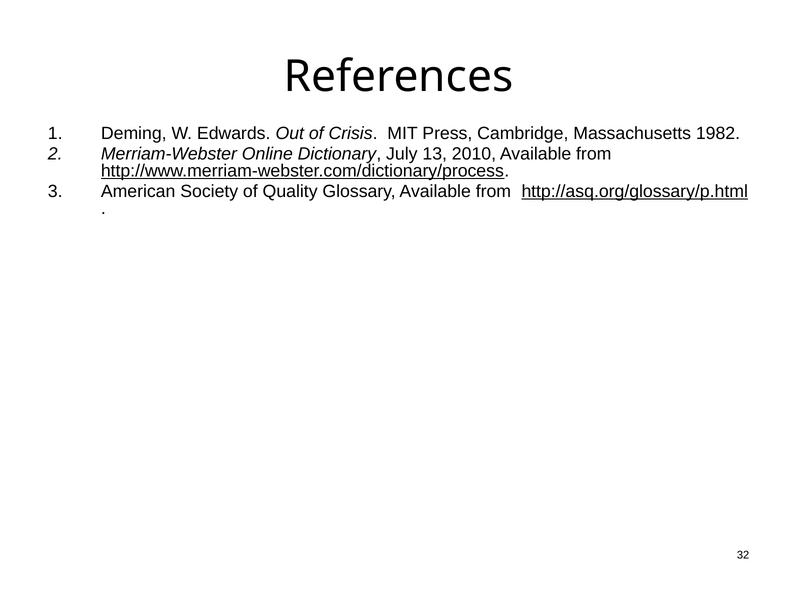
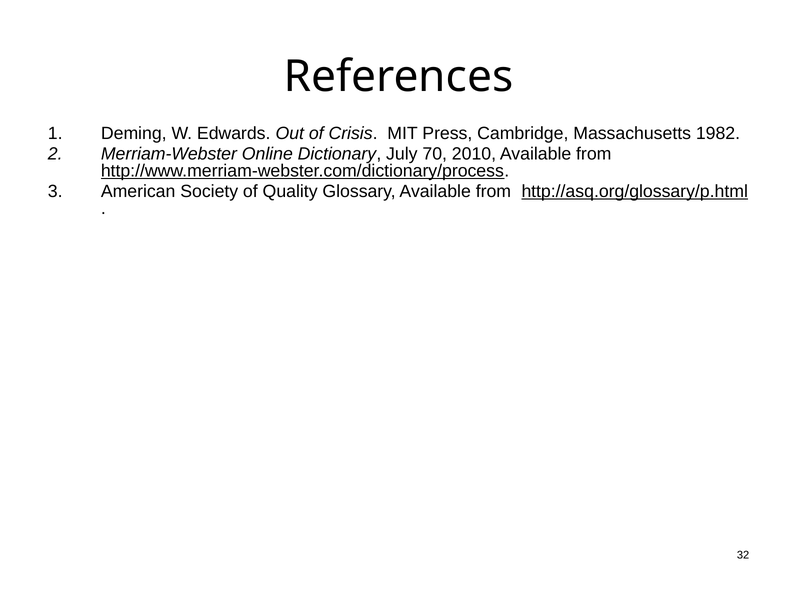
13: 13 -> 70
